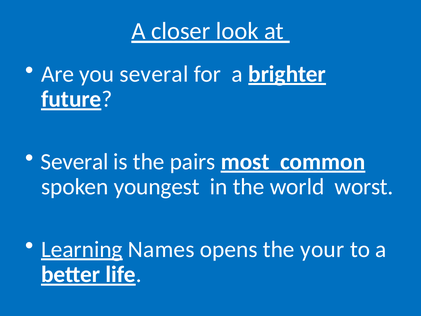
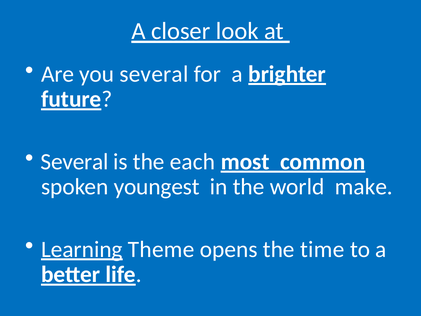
pairs: pairs -> each
worst: worst -> make
Names: Names -> Theme
your: your -> time
